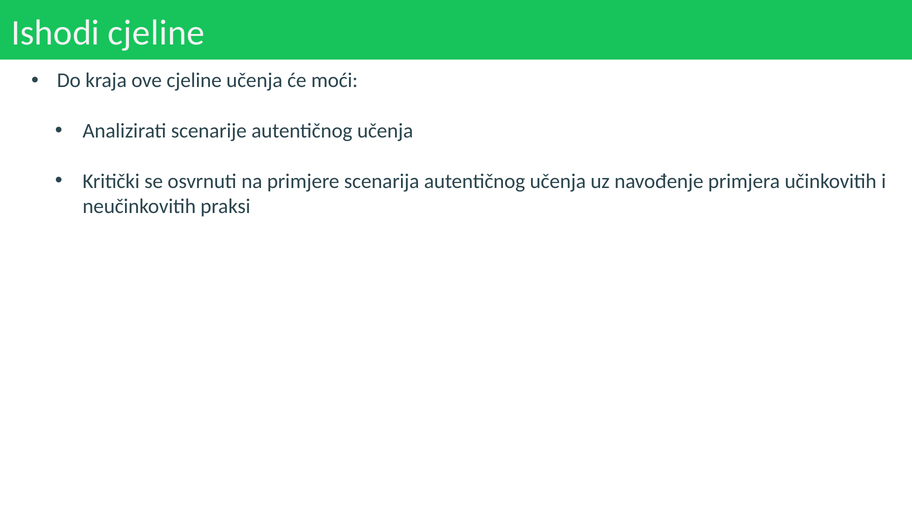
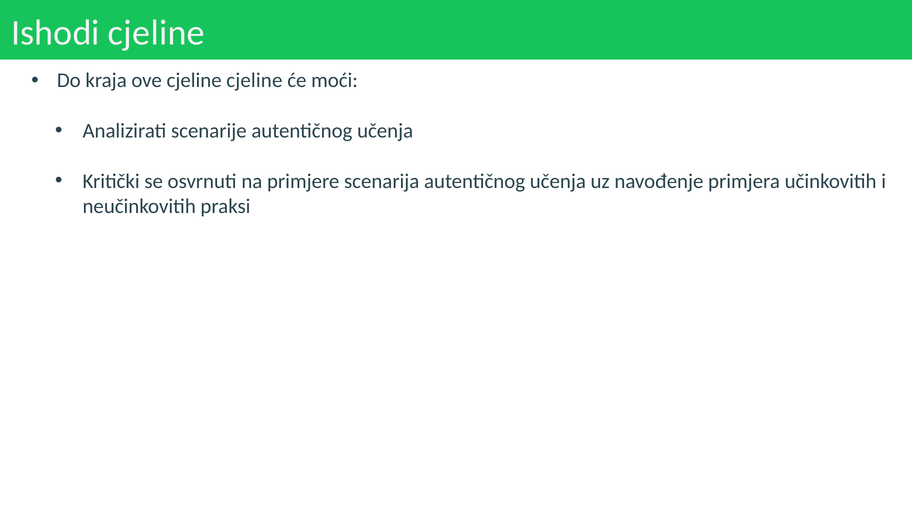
cjeline učenja: učenja -> cjeline
